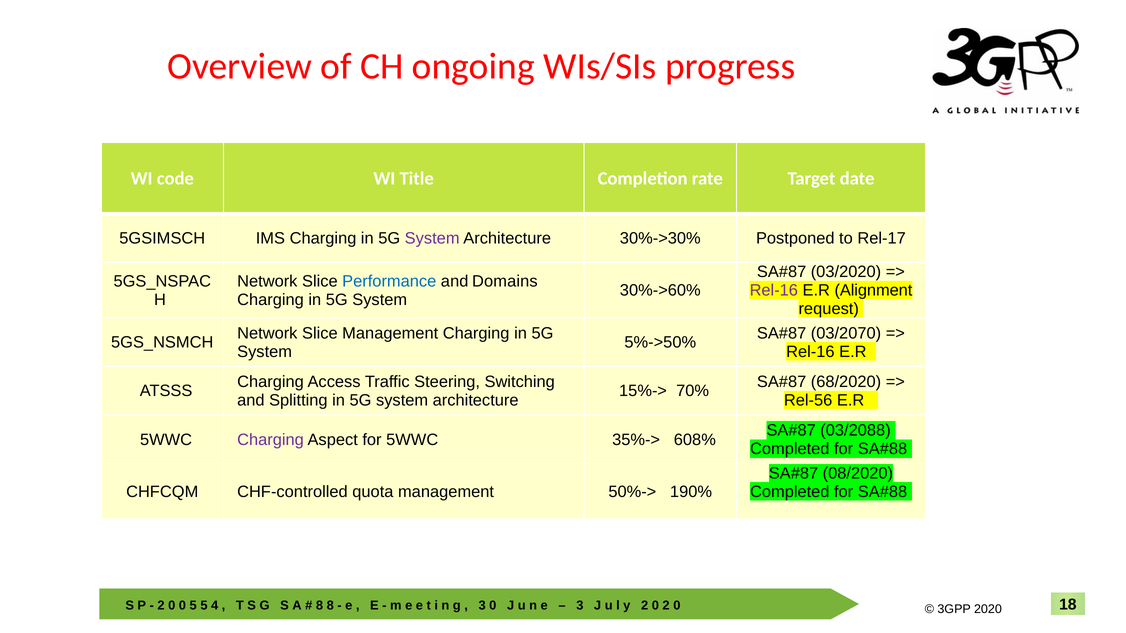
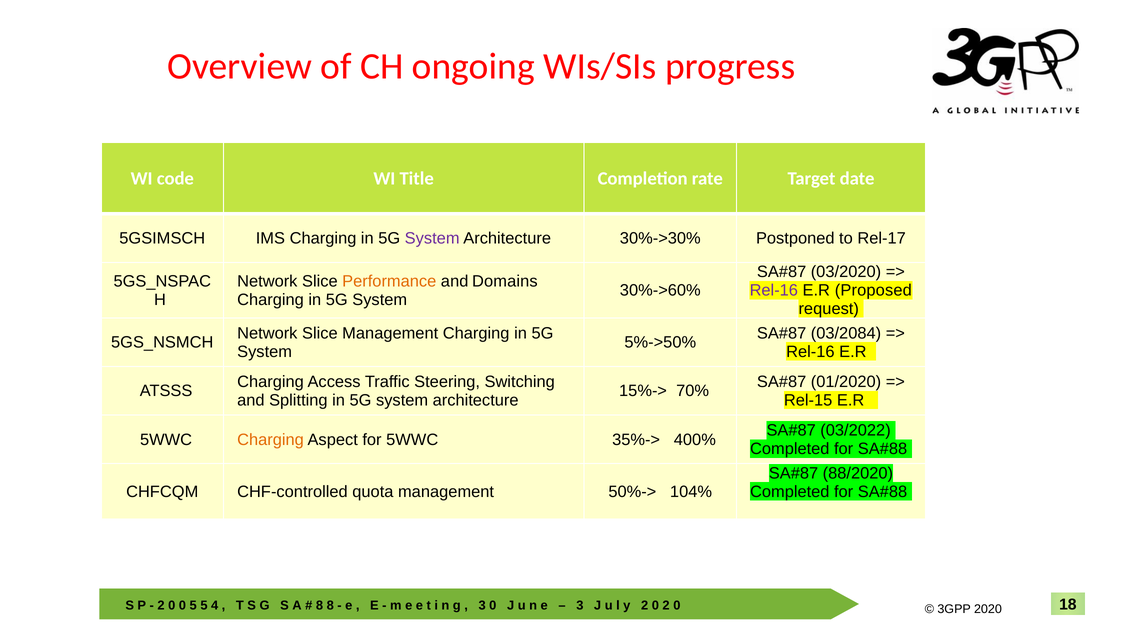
Performance colour: blue -> orange
Alignment: Alignment -> Proposed
03/2070: 03/2070 -> 03/2084
68/2020: 68/2020 -> 01/2020
Rel-56: Rel-56 -> Rel-15
03/2088: 03/2088 -> 03/2022
Charging at (271, 440) colour: purple -> orange
608%: 608% -> 400%
08/2020: 08/2020 -> 88/2020
190%: 190% -> 104%
